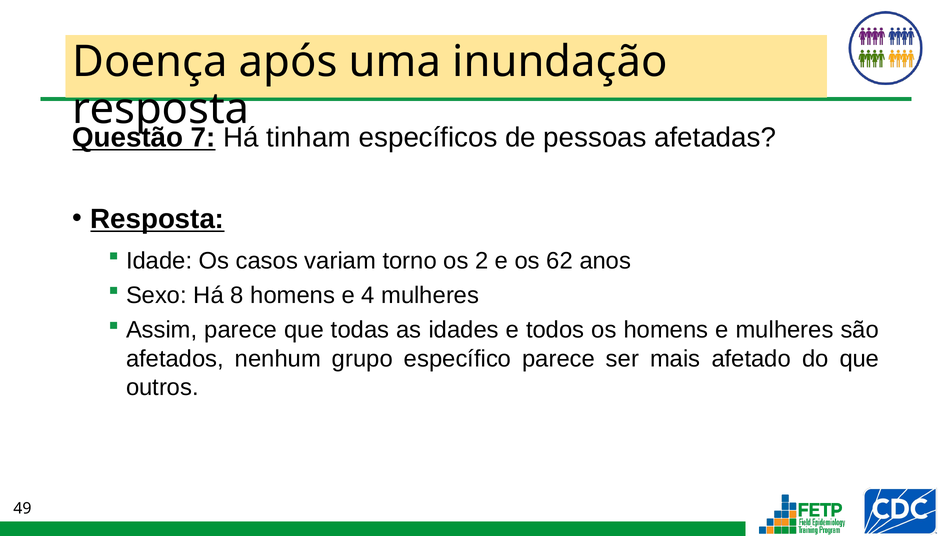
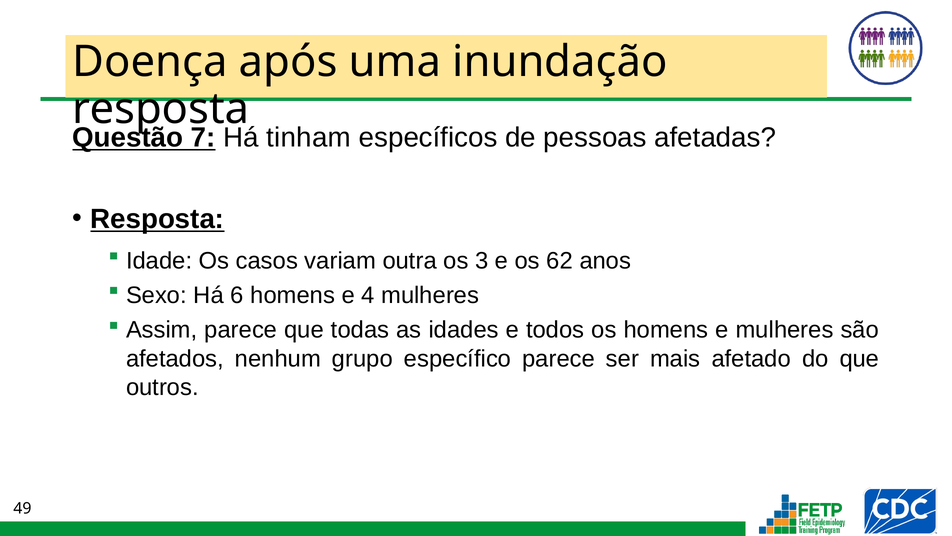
torno: torno -> outra
2: 2 -> 3
8: 8 -> 6
